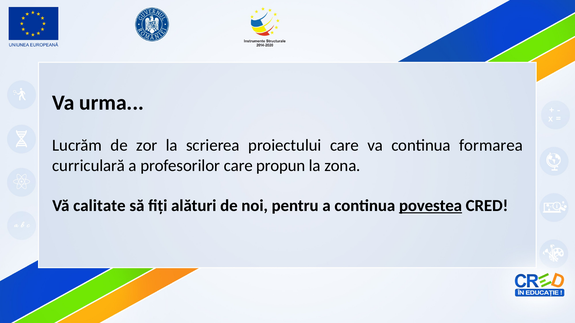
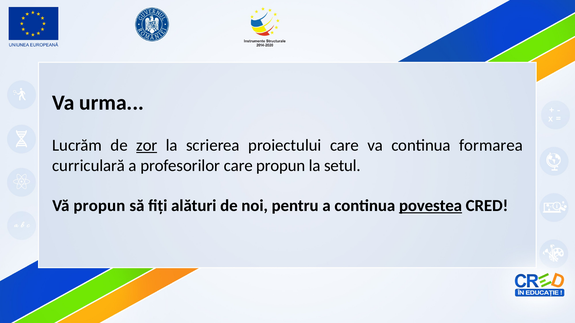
zor underline: none -> present
zona: zona -> setul
Vă calitate: calitate -> propun
